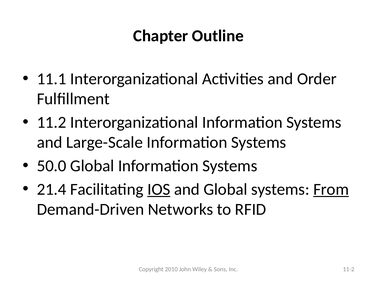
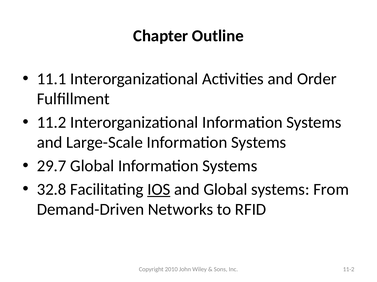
50.0: 50.0 -> 29.7
21.4: 21.4 -> 32.8
From underline: present -> none
